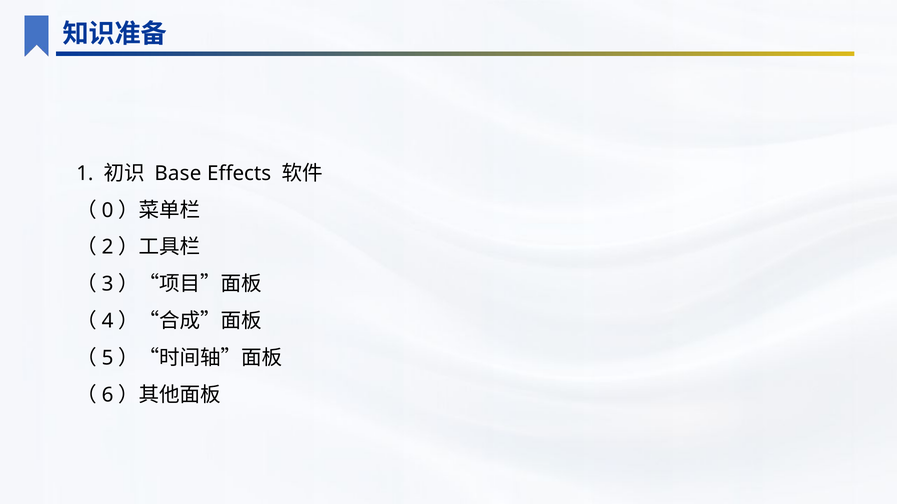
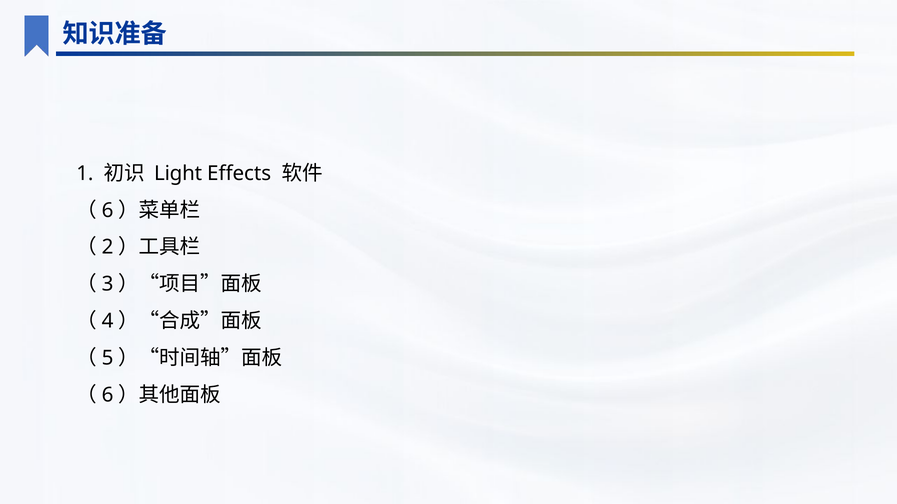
Base: Base -> Light
0 at (108, 211): 0 -> 6
